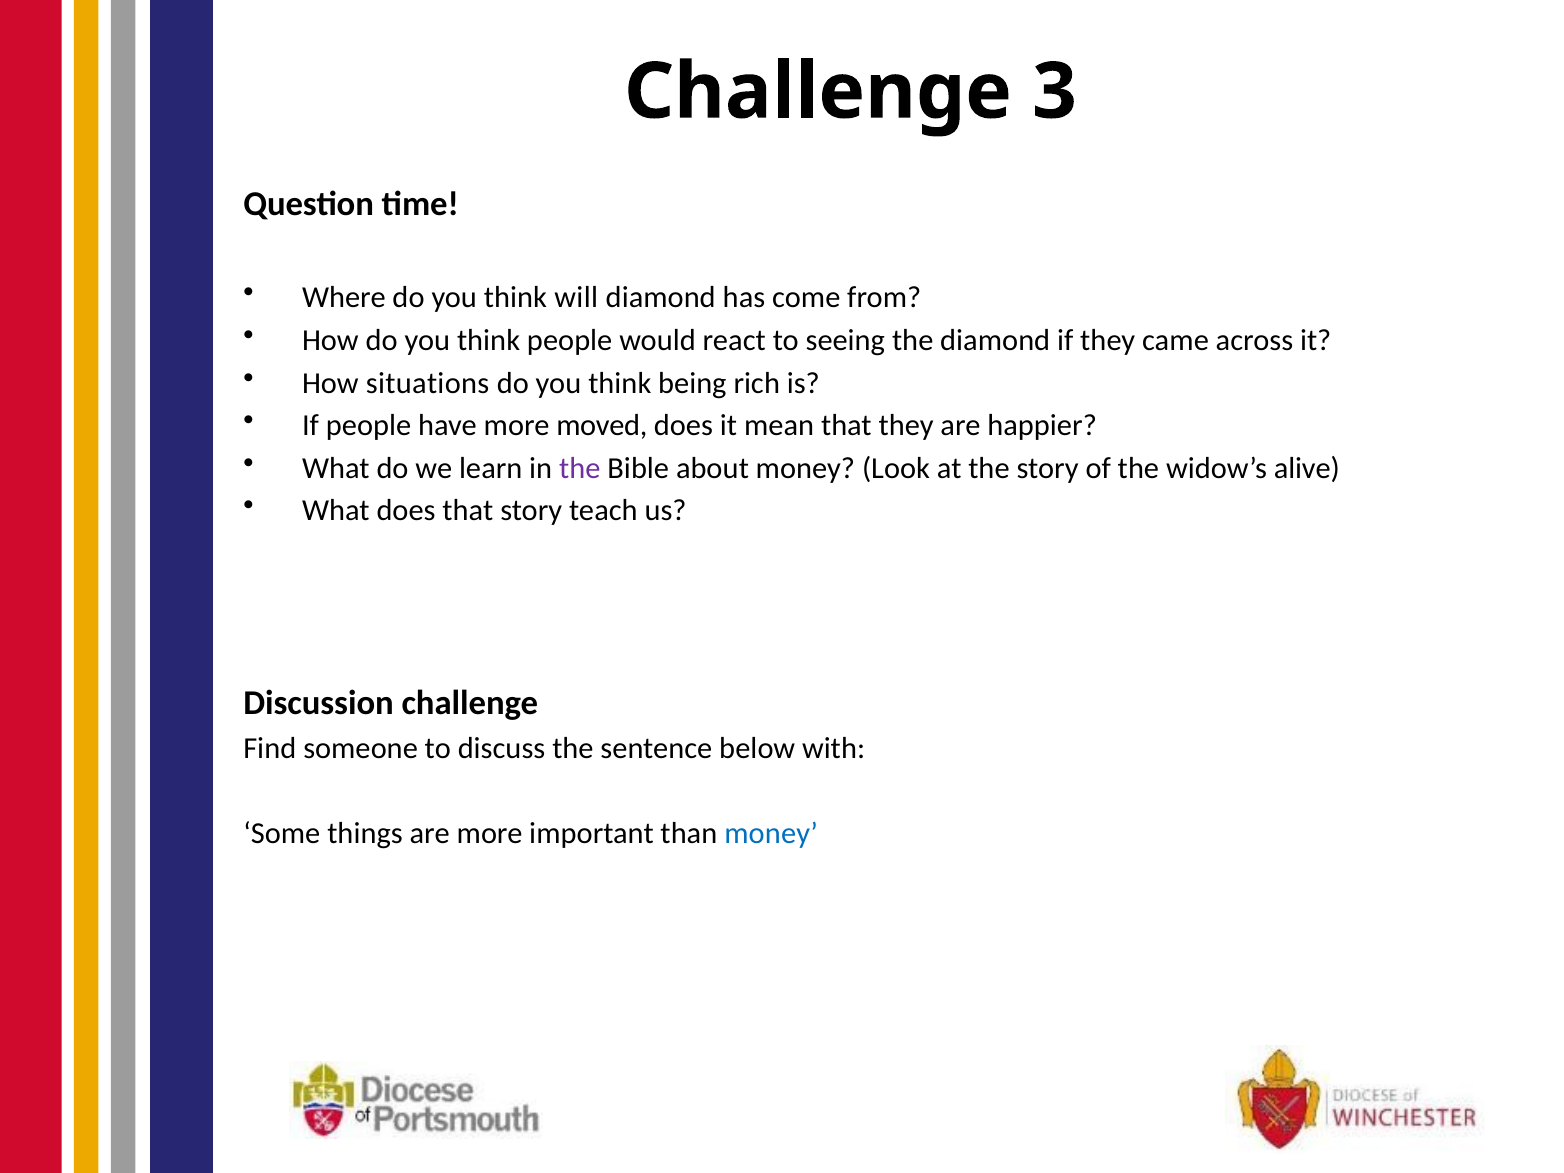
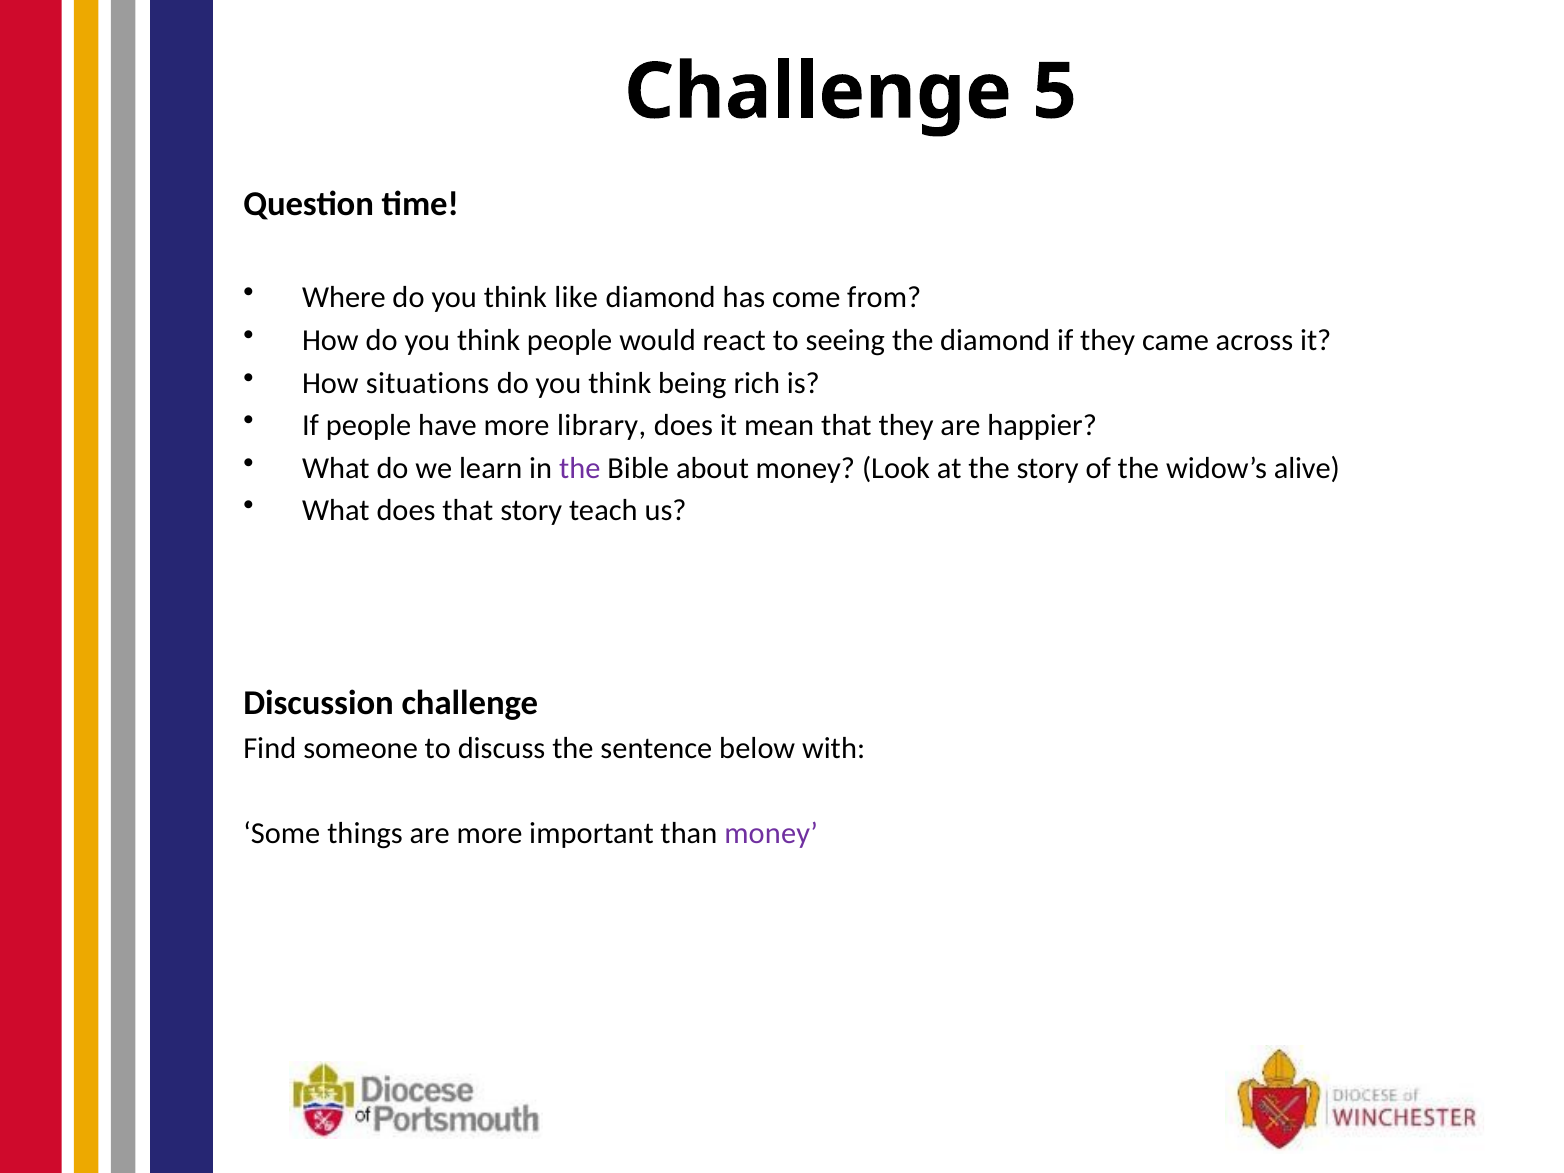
3: 3 -> 5
will: will -> like
moved: moved -> library
money at (771, 833) colour: blue -> purple
